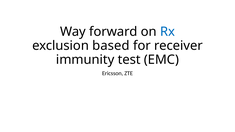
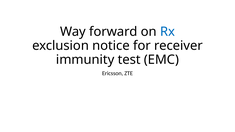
based: based -> notice
